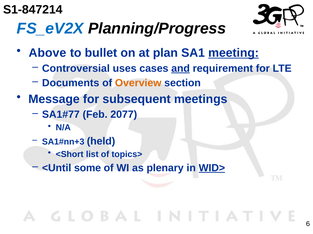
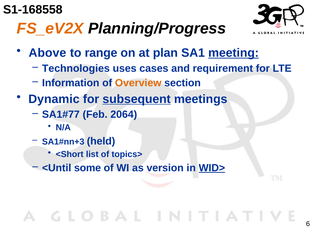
S1-847214: S1-847214 -> S1-168558
FS_eV2X colour: blue -> orange
bullet: bullet -> range
Controversial: Controversial -> Technologies
and underline: present -> none
Documents: Documents -> Information
Message: Message -> Dynamic
subsequent underline: none -> present
2077: 2077 -> 2064
plenary: plenary -> version
